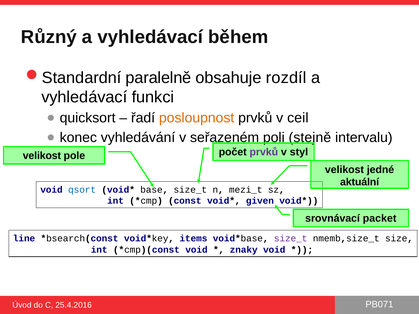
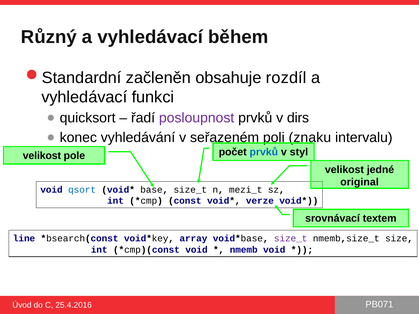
paralelně: paralelně -> začleněn
posloupnost colour: orange -> purple
ceil: ceil -> dirs
stejně: stejně -> znaku
prvků at (264, 152) colour: purple -> blue
aktuální: aktuální -> original
given: given -> verze
packet: packet -> textem
items: items -> array
znaky: znaky -> nmemb
